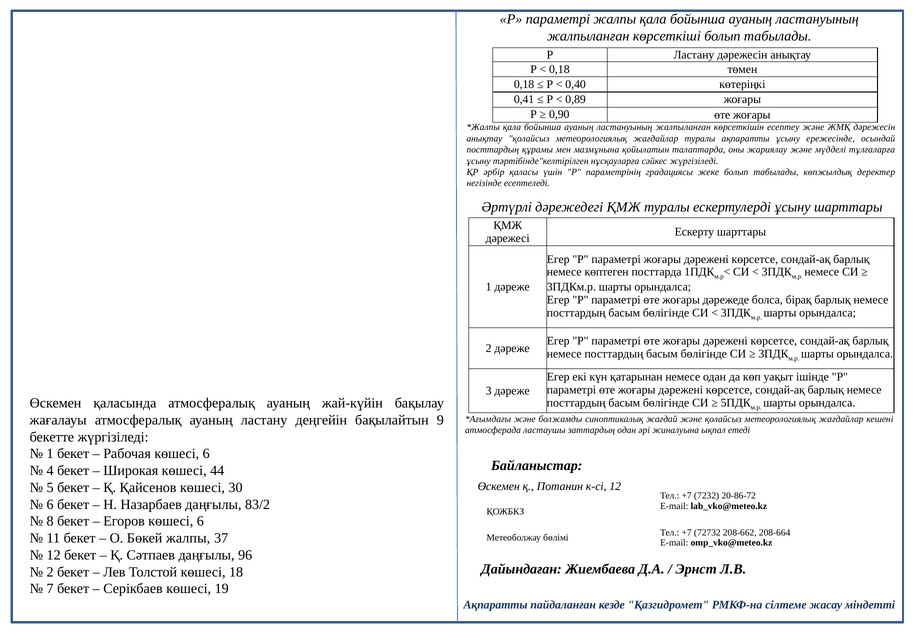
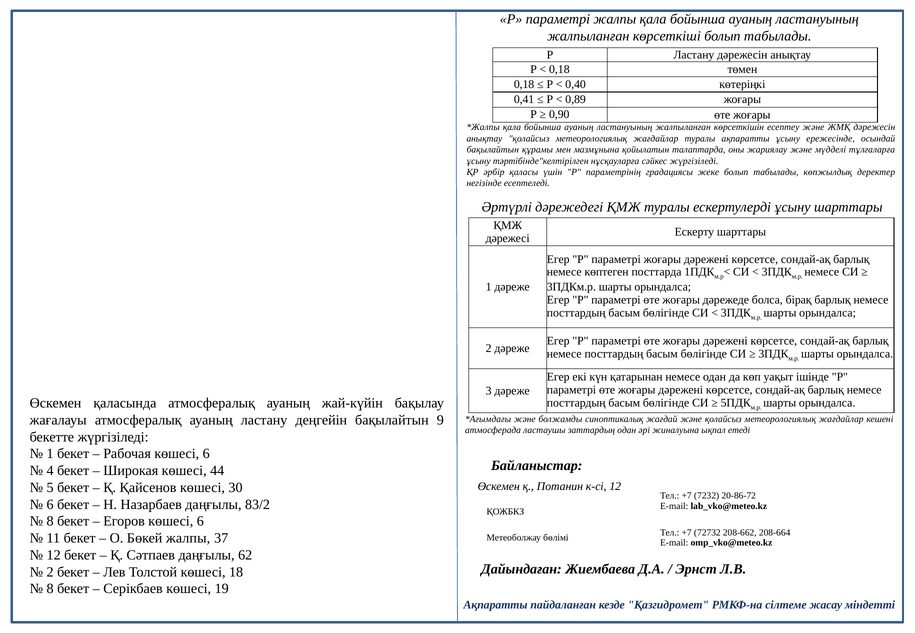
посттардың at (493, 150): посттардың -> бақылайтын
96: 96 -> 62
7 at (50, 589): 7 -> 8
